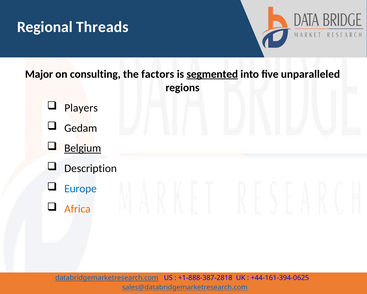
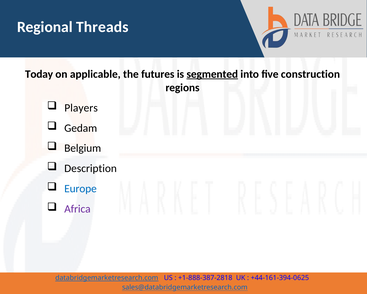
Major: Major -> Today
consulting: consulting -> applicable
factors: factors -> futures
unparalleled: unparalleled -> construction
Belgium underline: present -> none
Africa colour: orange -> purple
